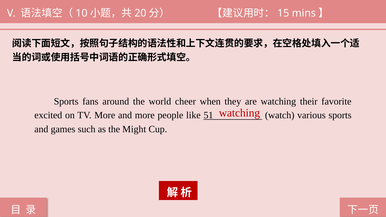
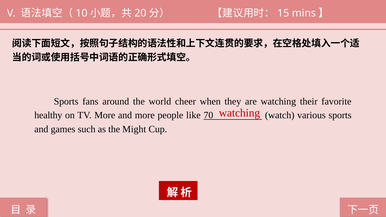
excited: excited -> healthy
51: 51 -> 70
